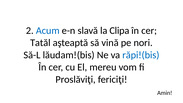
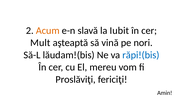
Acum colour: blue -> orange
Clipa: Clipa -> Iubit
Tatăl: Tatăl -> Mult
